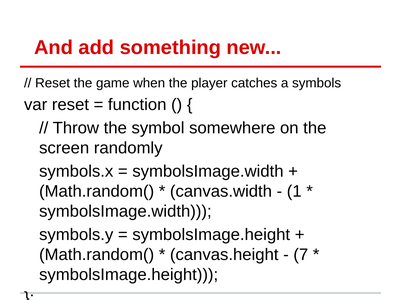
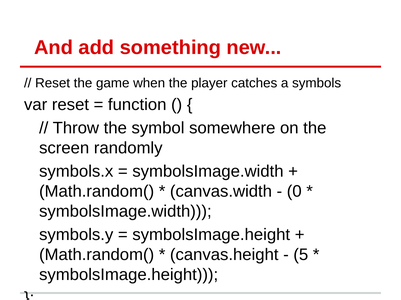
1: 1 -> 0
7: 7 -> 5
